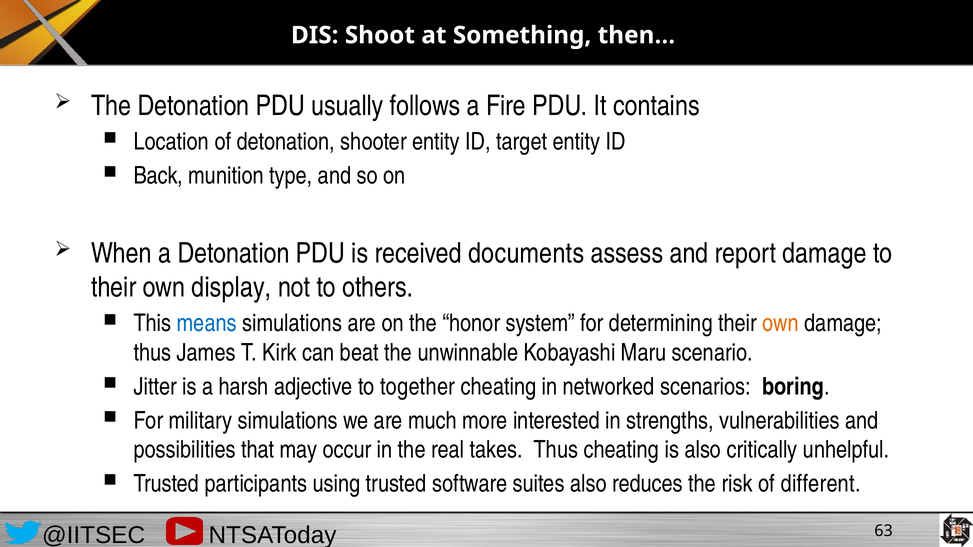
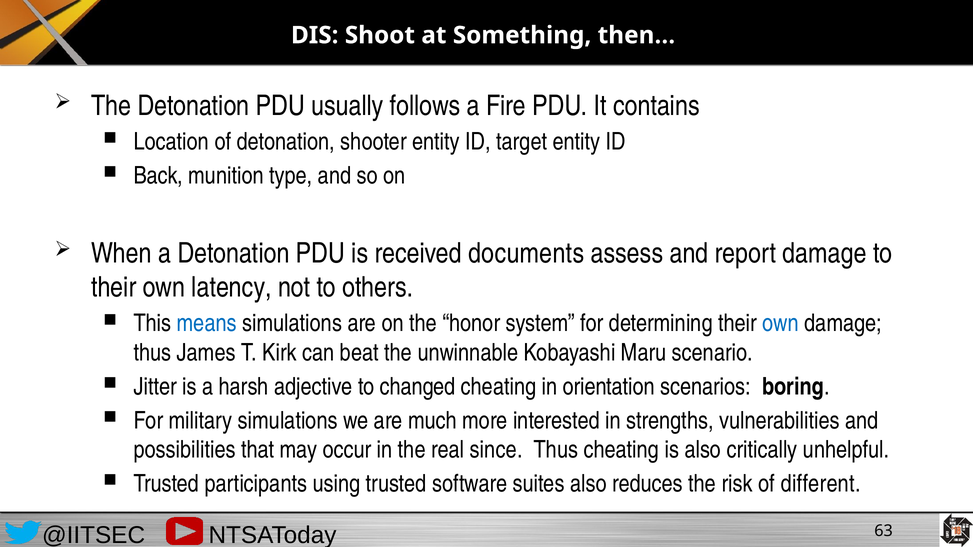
display: display -> latency
own at (781, 324) colour: orange -> blue
together: together -> changed
networked: networked -> orientation
takes: takes -> since
